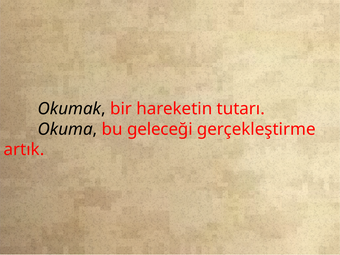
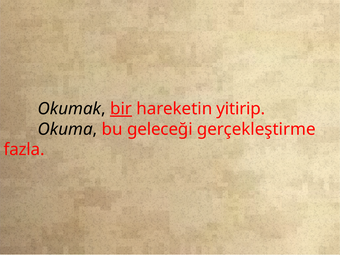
bir underline: none -> present
tutarı: tutarı -> yitirip
artık: artık -> fazla
